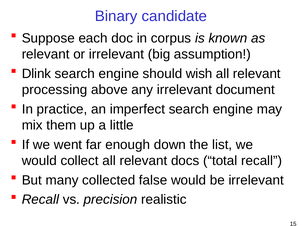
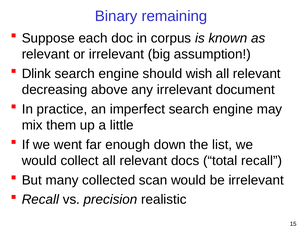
candidate: candidate -> remaining
processing: processing -> decreasing
false: false -> scan
